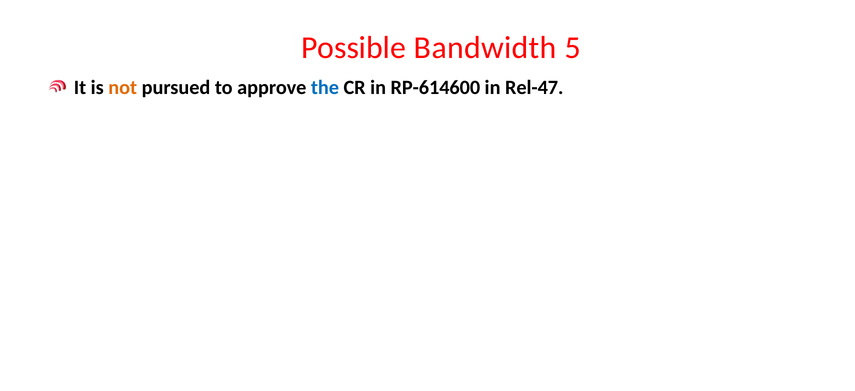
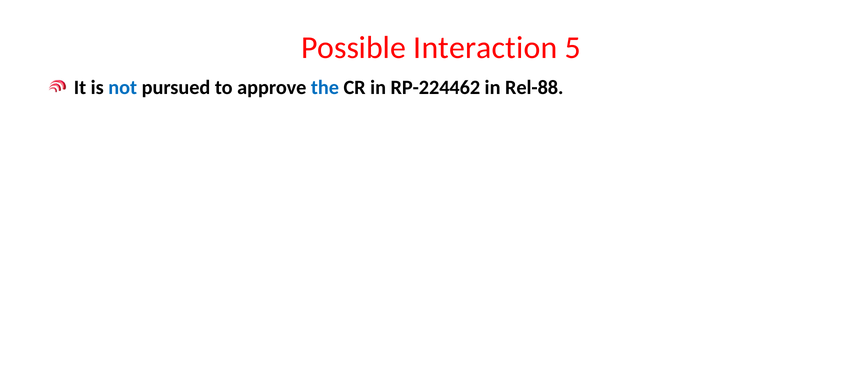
Bandwidth: Bandwidth -> Interaction
not colour: orange -> blue
RP-614600: RP-614600 -> RP-224462
Rel-47: Rel-47 -> Rel-88
